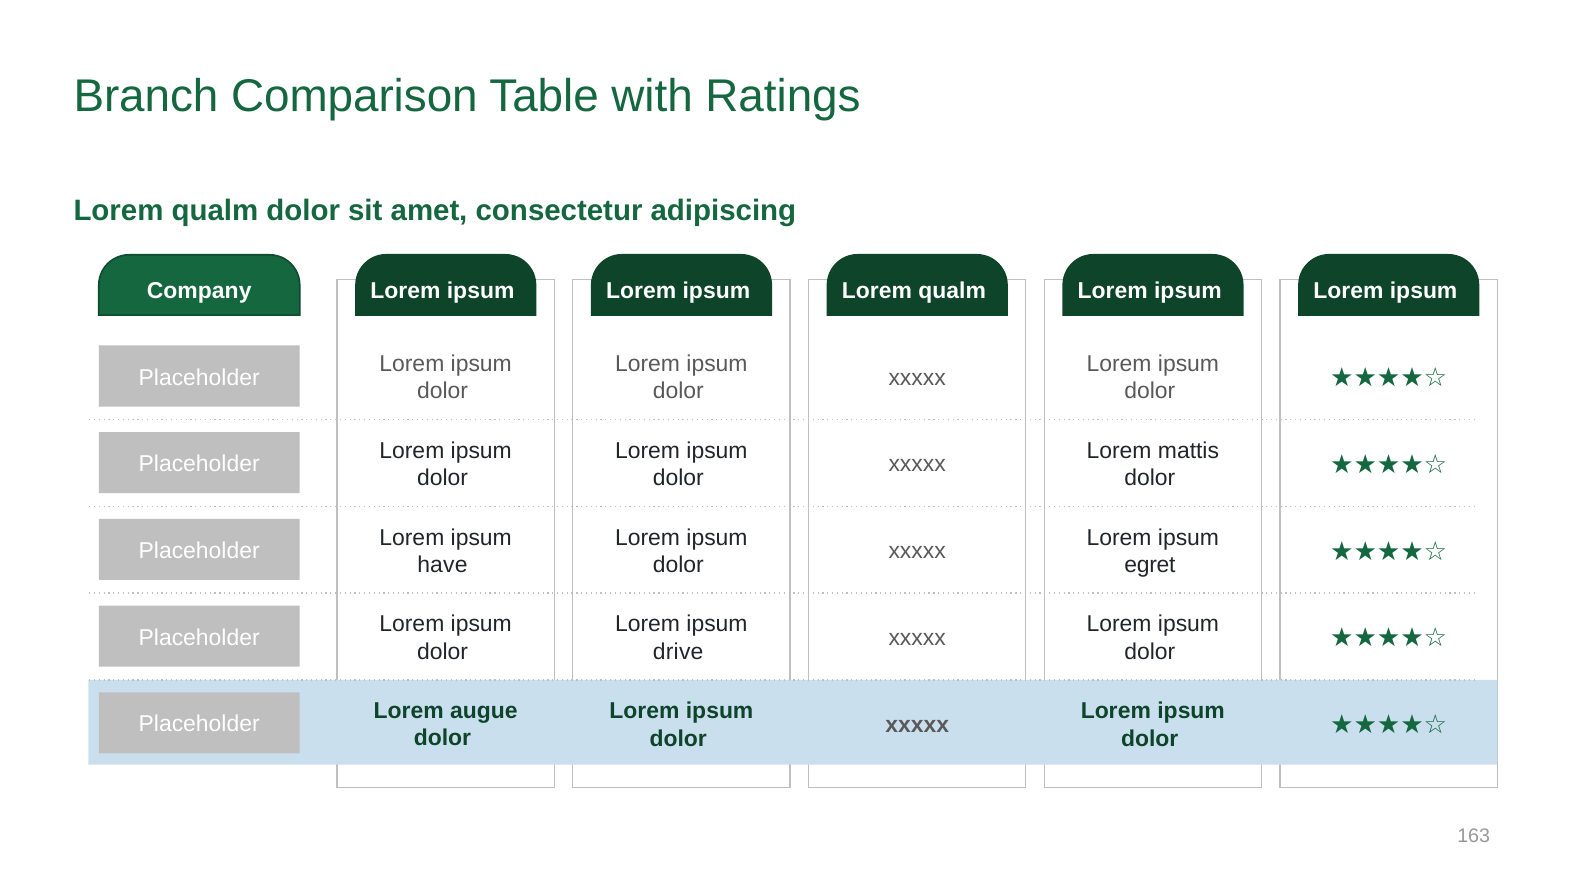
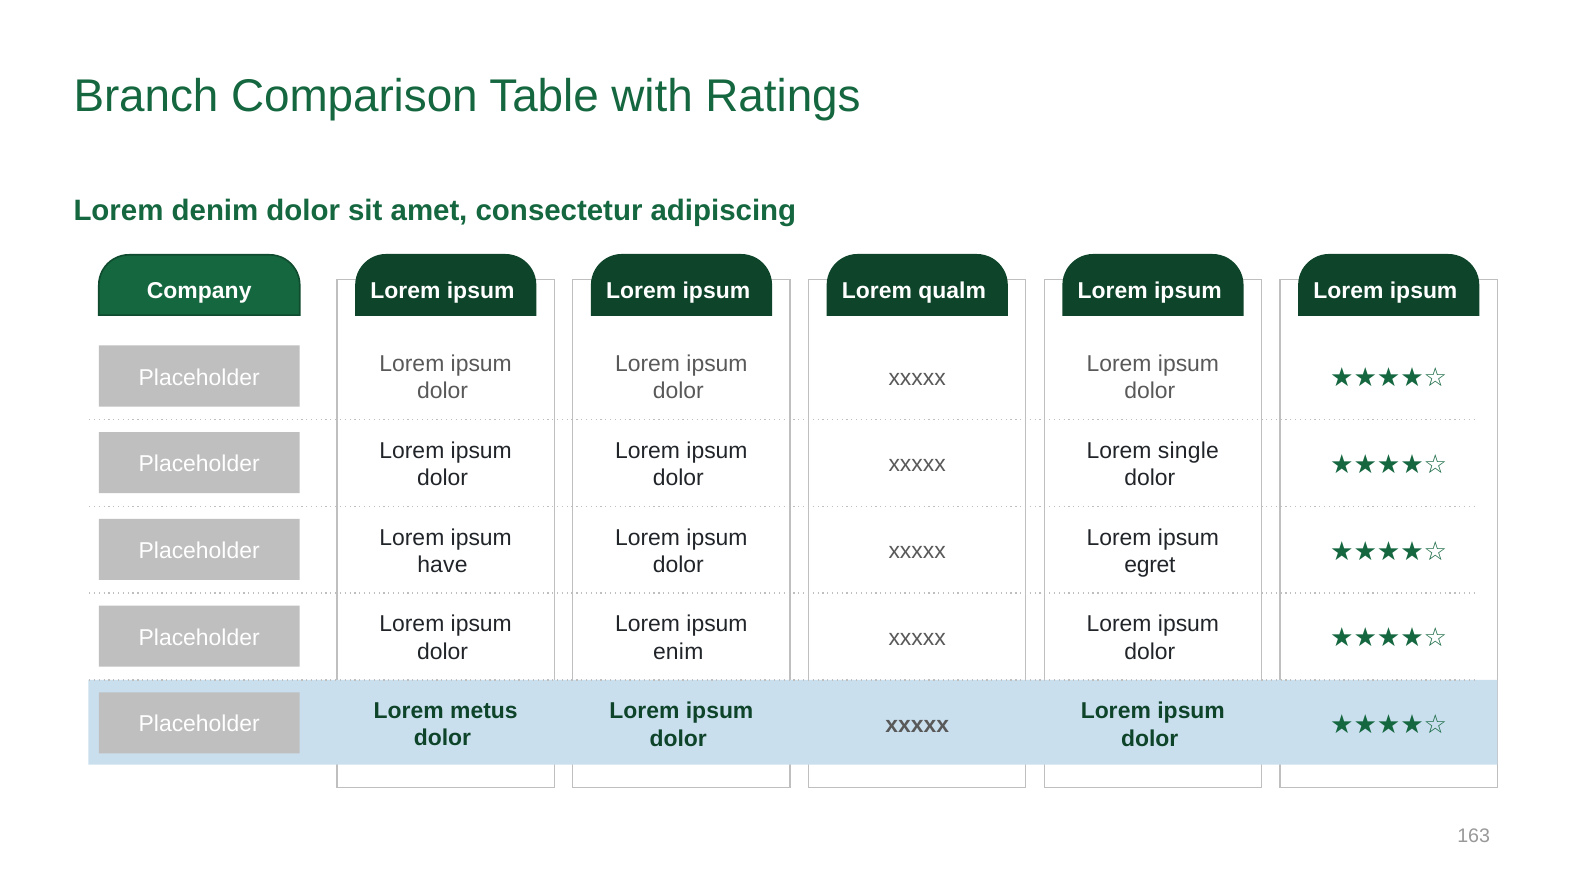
qualm at (215, 210): qualm -> denim
mattis: mattis -> single
drive: drive -> enim
augue: augue -> metus
